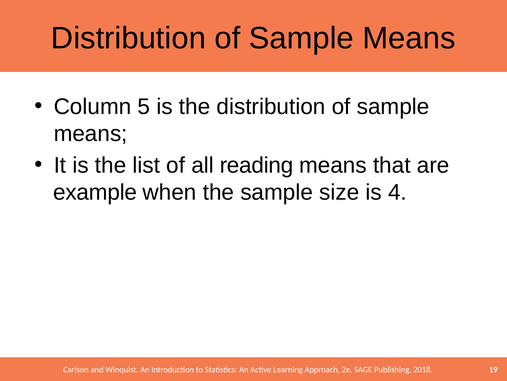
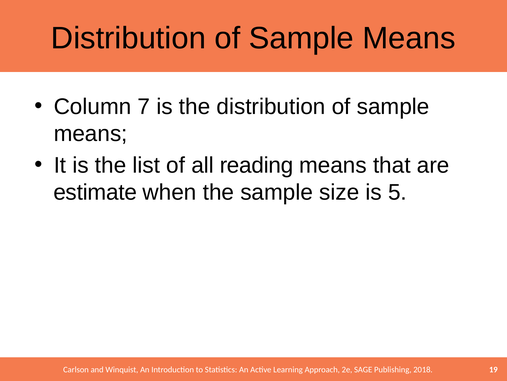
5: 5 -> 7
example: example -> estimate
4: 4 -> 5
